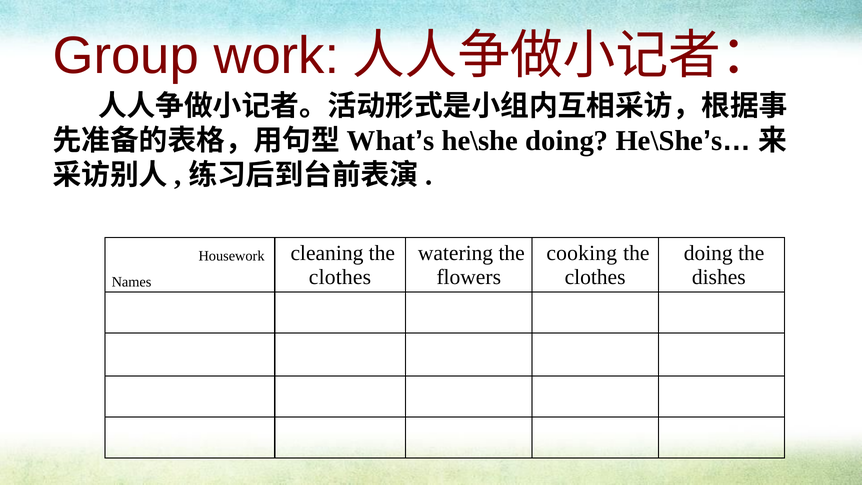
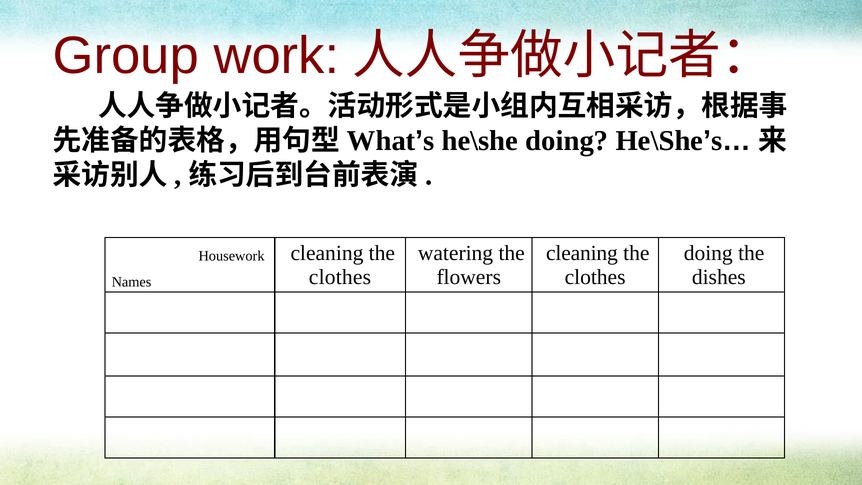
cooking at (582, 253): cooking -> cleaning
